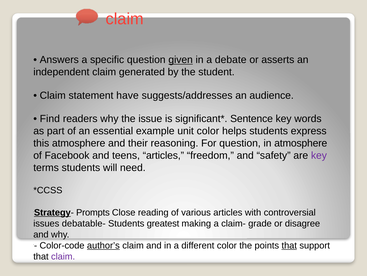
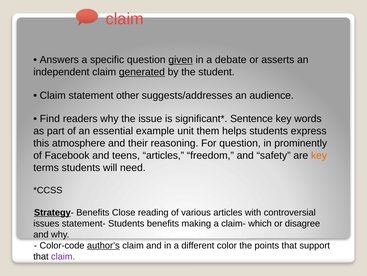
generated underline: none -> present
have: have -> other
unit color: color -> them
in atmosphere: atmosphere -> prominently
key at (319, 155) colour: purple -> orange
Strategy- Prompts: Prompts -> Benefits
debatable-: debatable- -> statement-
Students greatest: greatest -> benefits
grade: grade -> which
that at (289, 245) underline: present -> none
